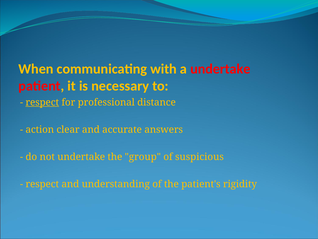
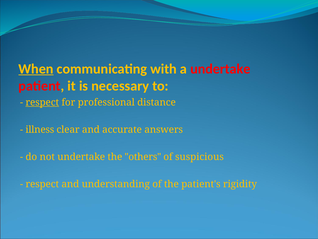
When underline: none -> present
action: action -> illness
group: group -> others
